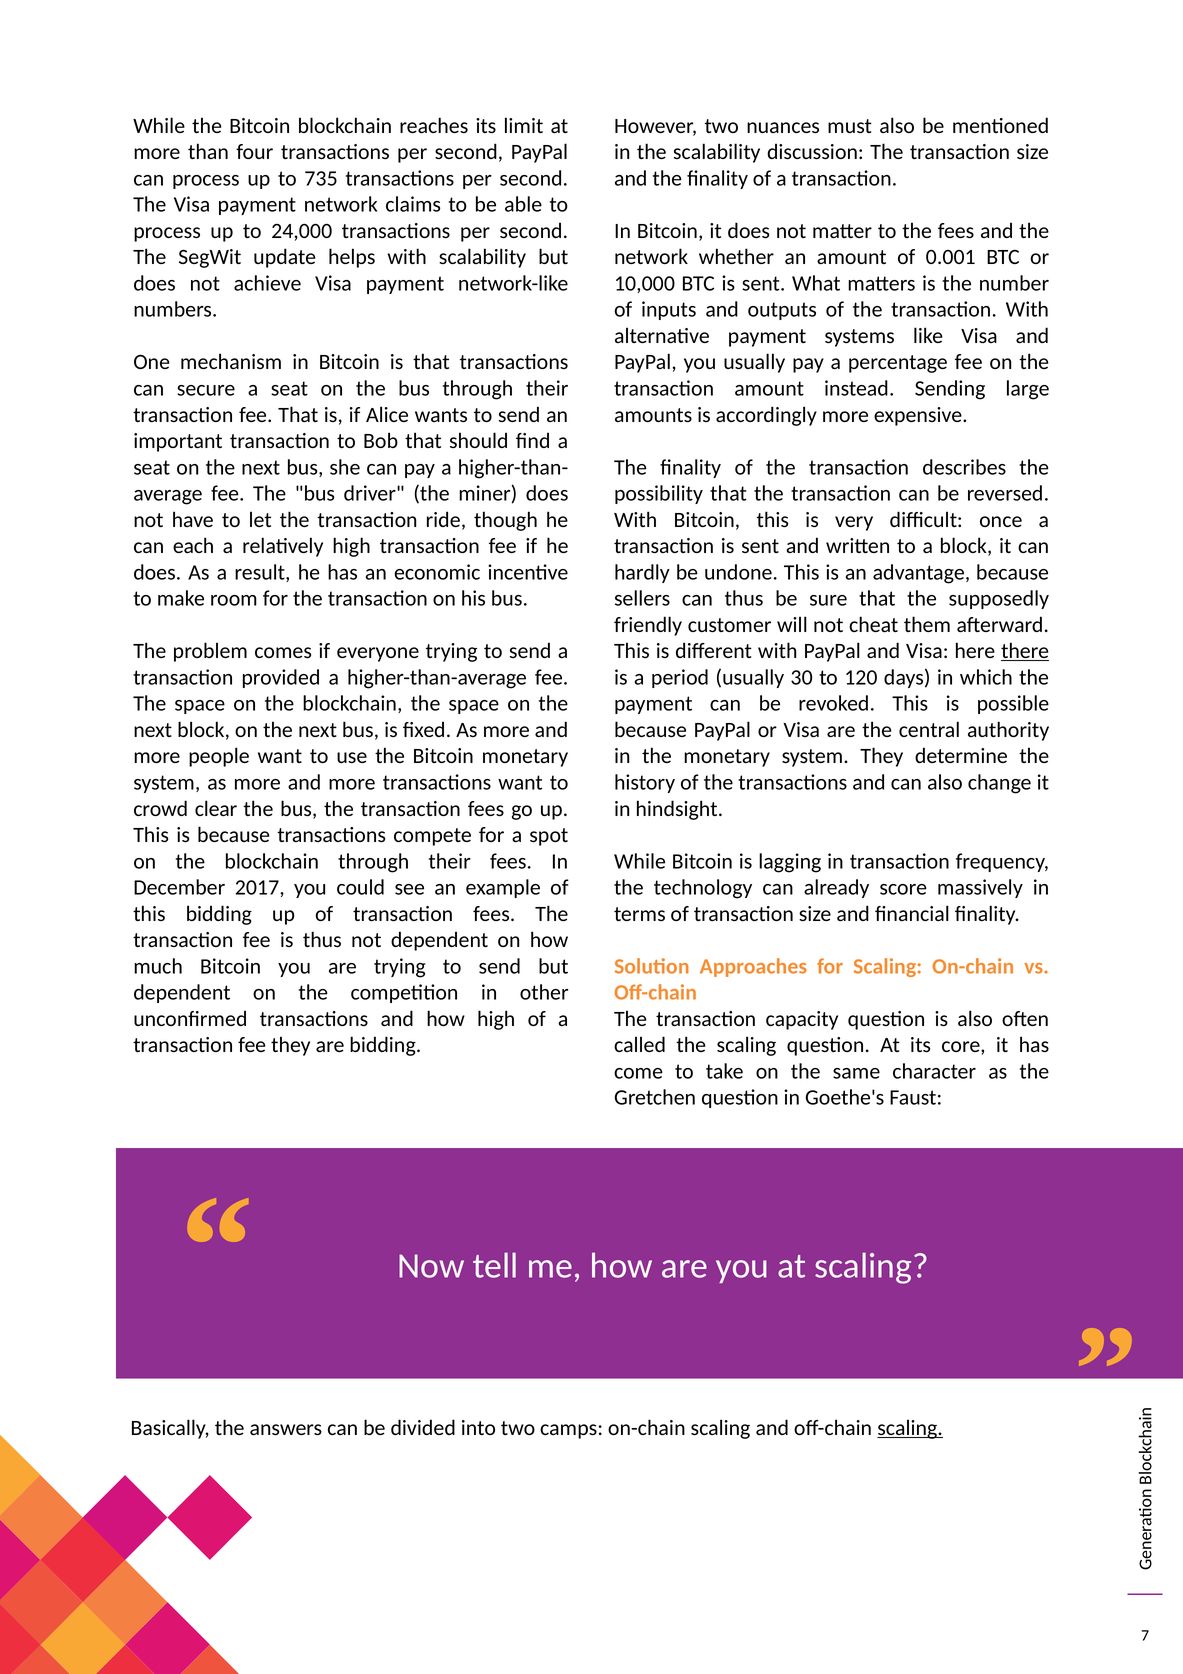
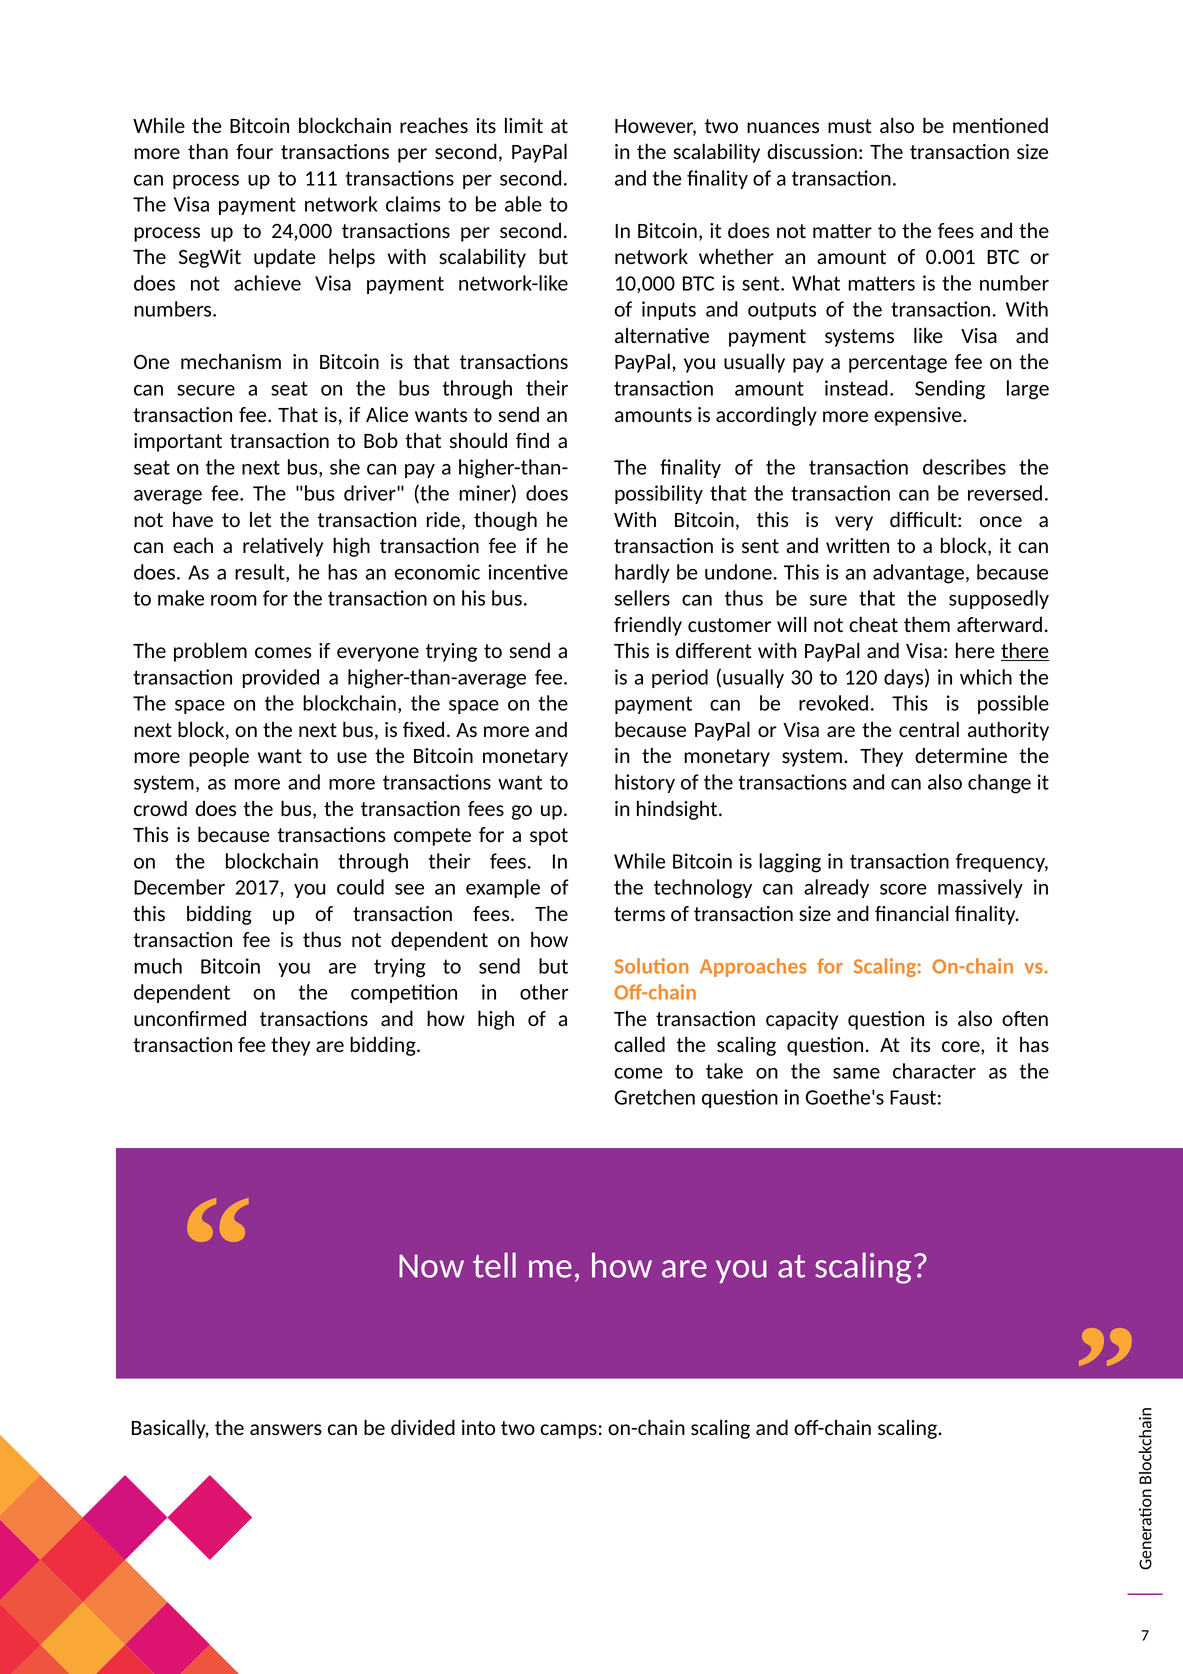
735: 735 -> 111
crowd clear: clear -> does
scaling at (910, 1427) underline: present -> none
